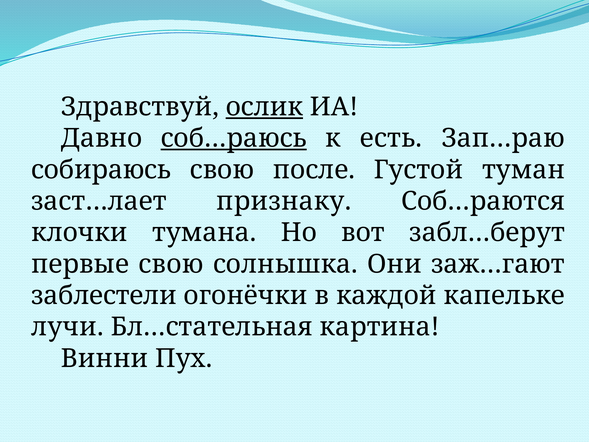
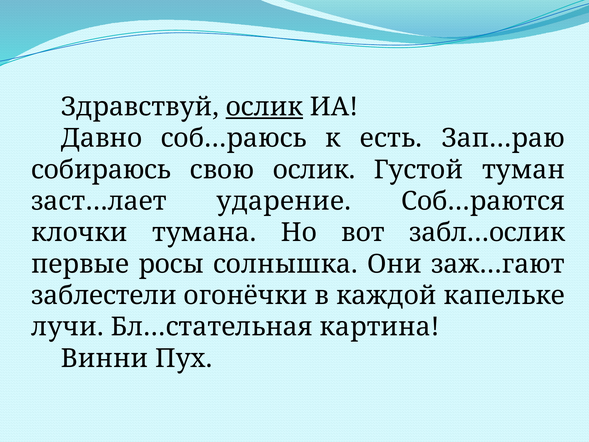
соб…раюсь underline: present -> none
свою после: после -> ослик
признаку: признаку -> ударение
забл…берут: забл…берут -> забл…ослик
первые свою: свою -> росы
